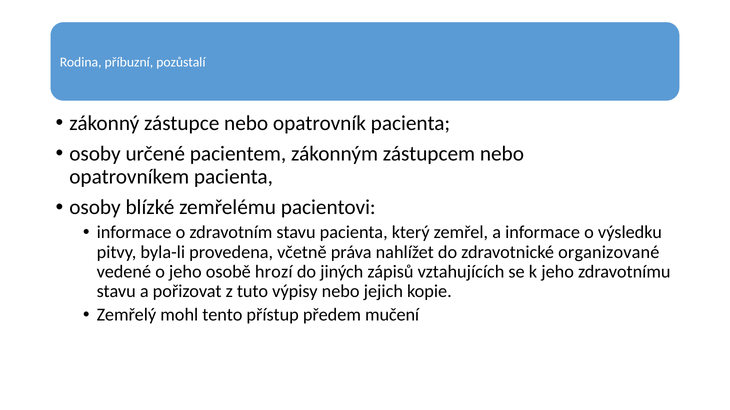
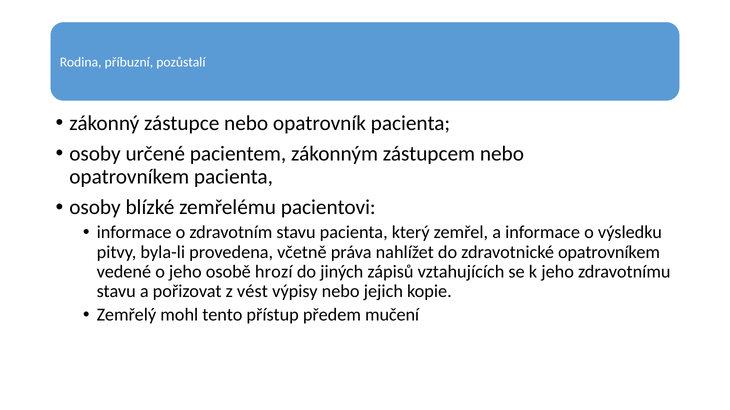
zdravotnické organizované: organizované -> opatrovníkem
tuto: tuto -> vést
